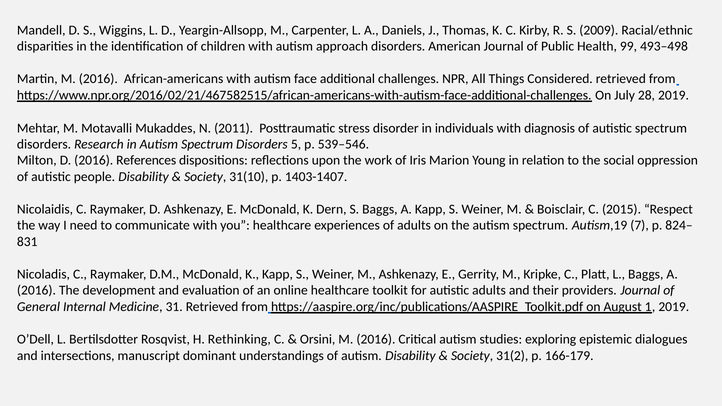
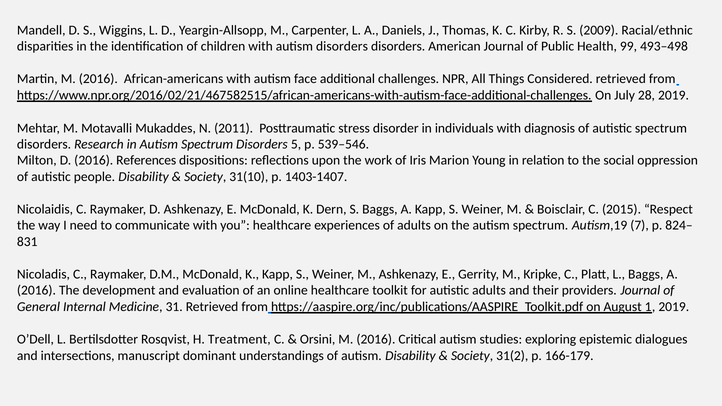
autism approach: approach -> disorders
Rethinking: Rethinking -> Treatment
